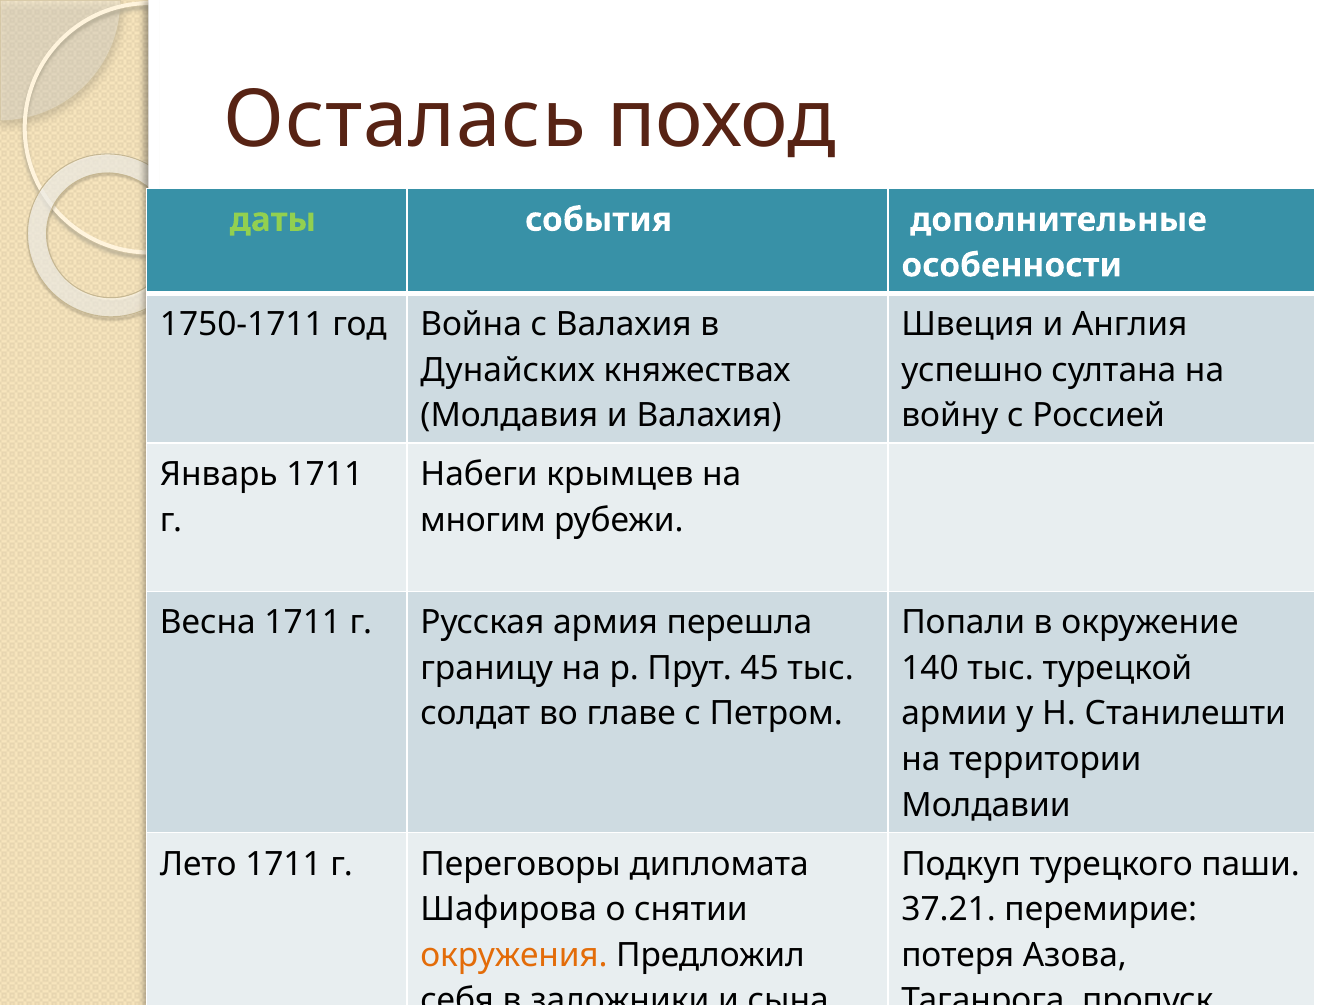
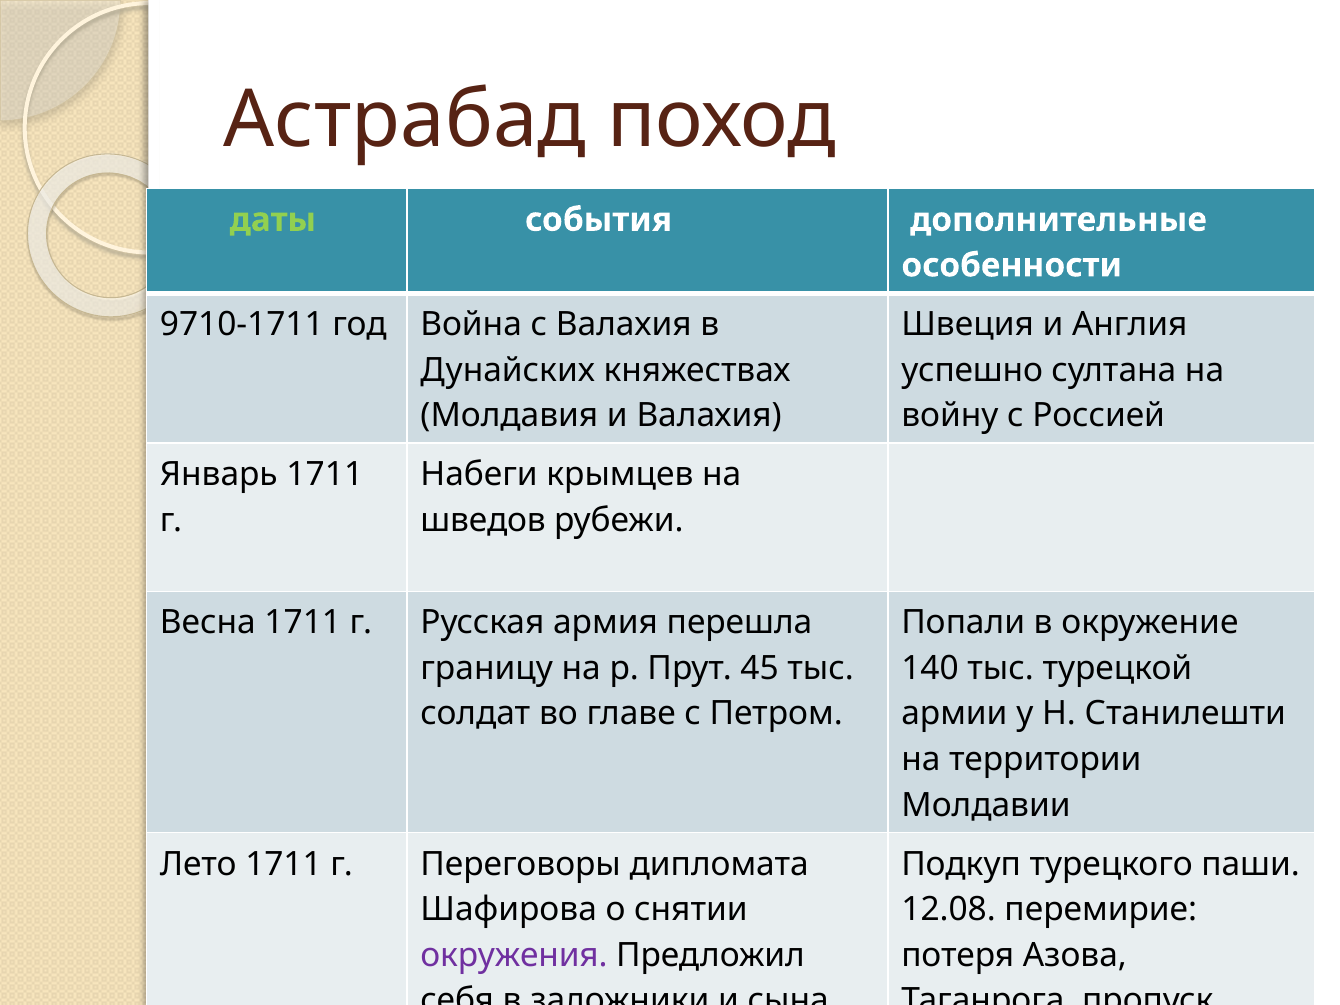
Осталась: Осталась -> Астрабад
1750-1711: 1750-1711 -> 9710-1711
многим: многим -> шведов
37.21: 37.21 -> 12.08
окружения colour: orange -> purple
